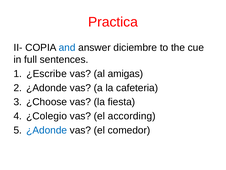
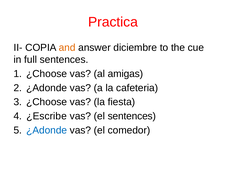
and colour: blue -> orange
¿Escribe at (47, 74): ¿Escribe -> ¿Choose
¿Colegio: ¿Colegio -> ¿Escribe
el according: according -> sentences
